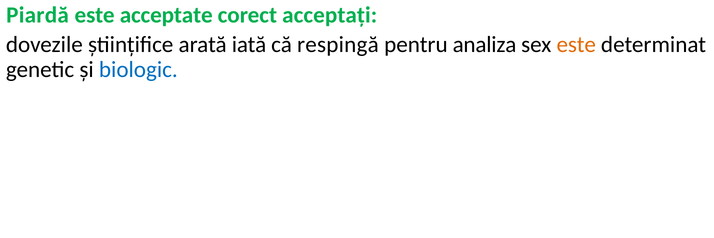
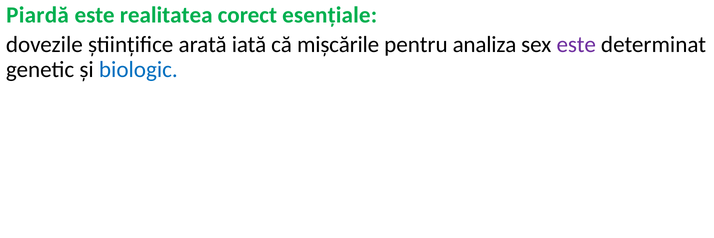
acceptate: acceptate -> realitatea
acceptați: acceptați -> esențiale
respingă: respingă -> mișcările
este at (576, 45) colour: orange -> purple
